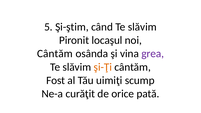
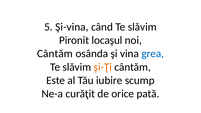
Şi-ştim: Şi-ştim -> Şi-vina
grea colour: purple -> blue
Fost: Fost -> Este
uimiţi: uimiţi -> iubire
